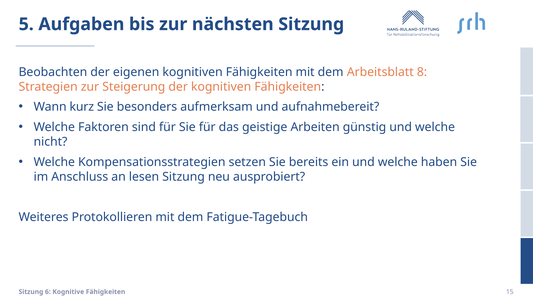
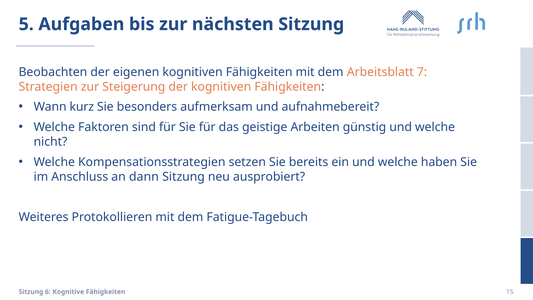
8: 8 -> 7
lesen: lesen -> dann
